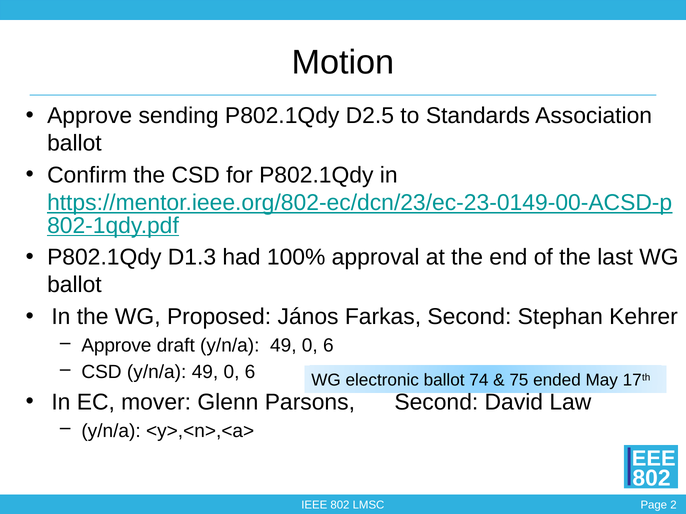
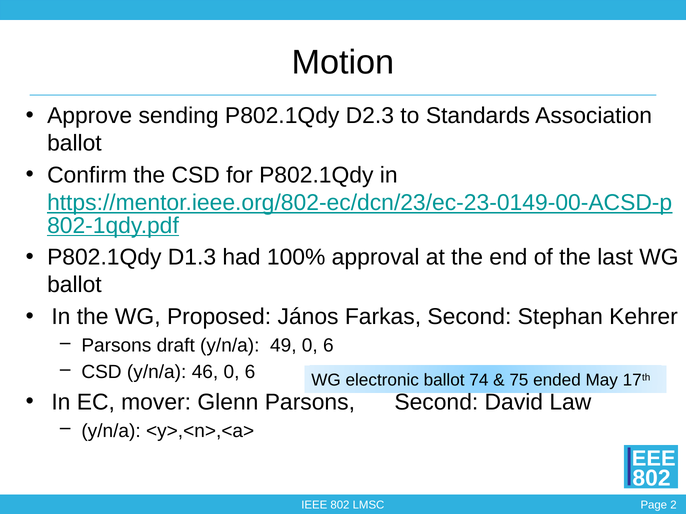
D2.5: D2.5 -> D2.3
Approve at (116, 346): Approve -> Parsons
CSD y/n/a 49: 49 -> 46
